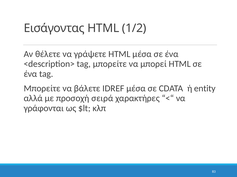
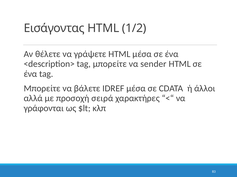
μπορεί: μπορεί -> sender
entity: entity -> άλλοι
